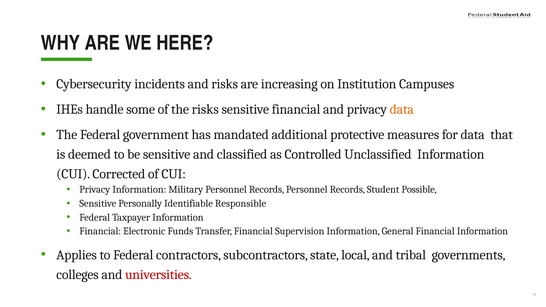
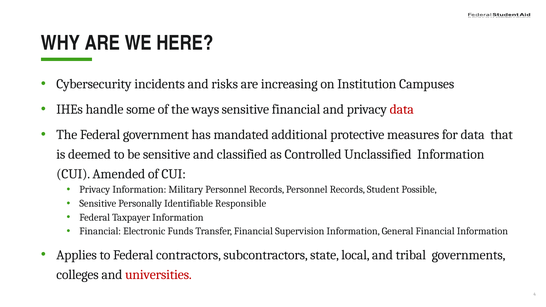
the risks: risks -> ways
data at (402, 109) colour: orange -> red
Corrected: Corrected -> Amended
